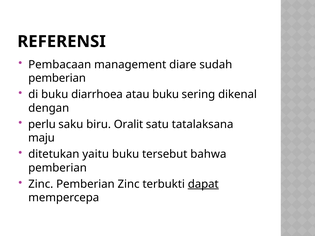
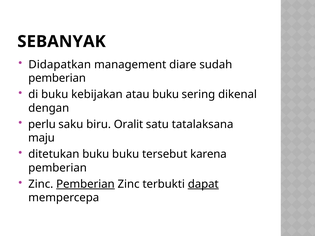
REFERENSI: REFERENSI -> SEBANYAK
Pembacaan: Pembacaan -> Didapatkan
diarrhoea: diarrhoea -> kebijakan
ditetukan yaitu: yaitu -> buku
bahwa: bahwa -> karena
Pemberian at (85, 184) underline: none -> present
